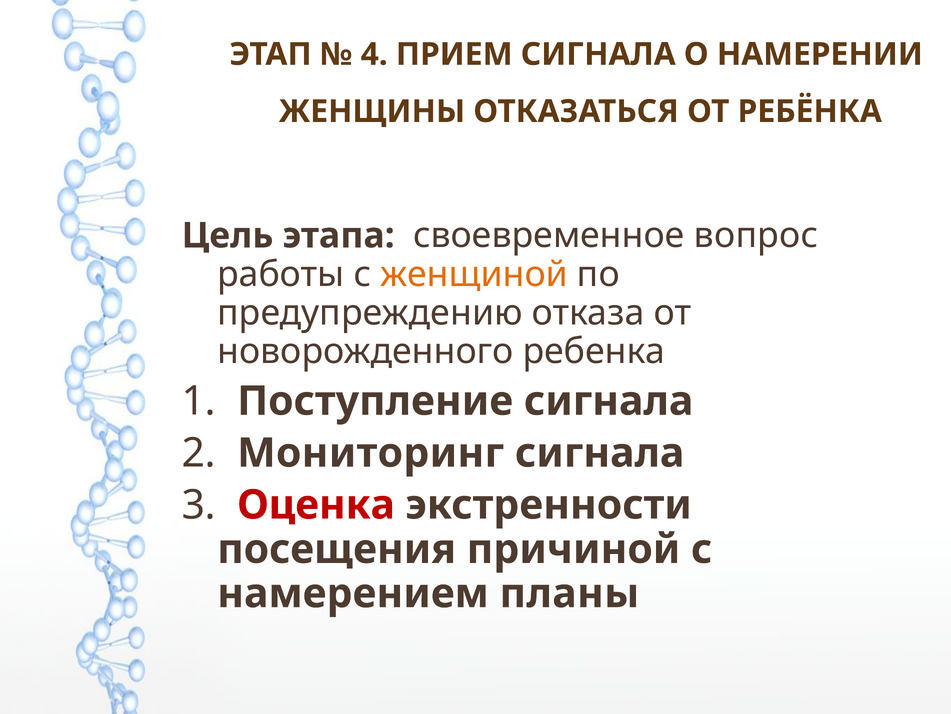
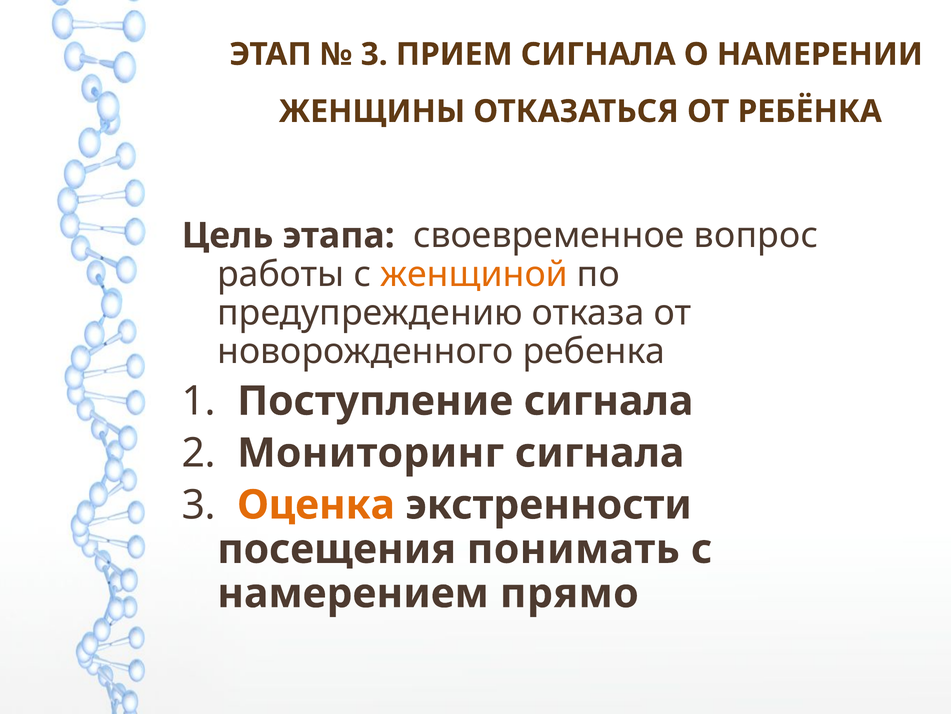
4 at (374, 54): 4 -> 3
Оценка colour: red -> orange
причиной: причиной -> понимать
планы: планы -> прямо
